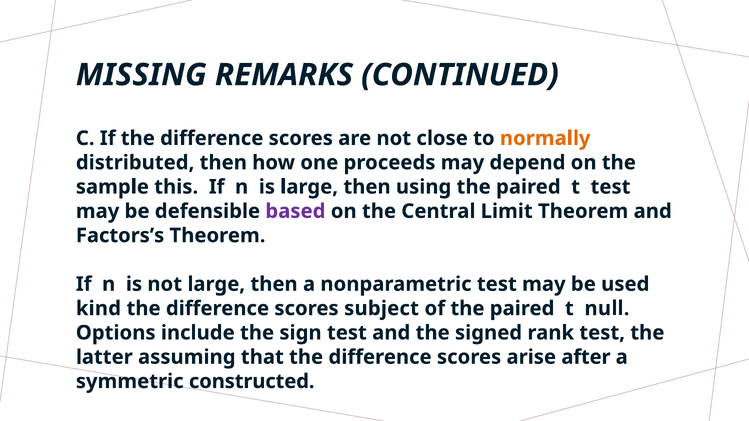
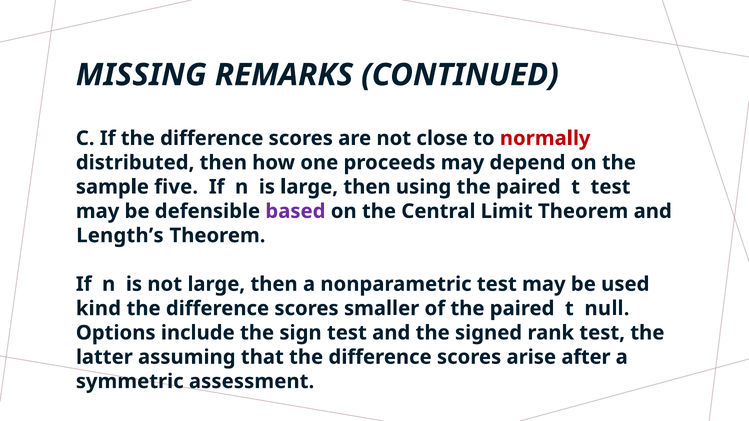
normally colour: orange -> red
this: this -> five
Factors’s: Factors’s -> Length’s
subject: subject -> smaller
constructed: constructed -> assessment
